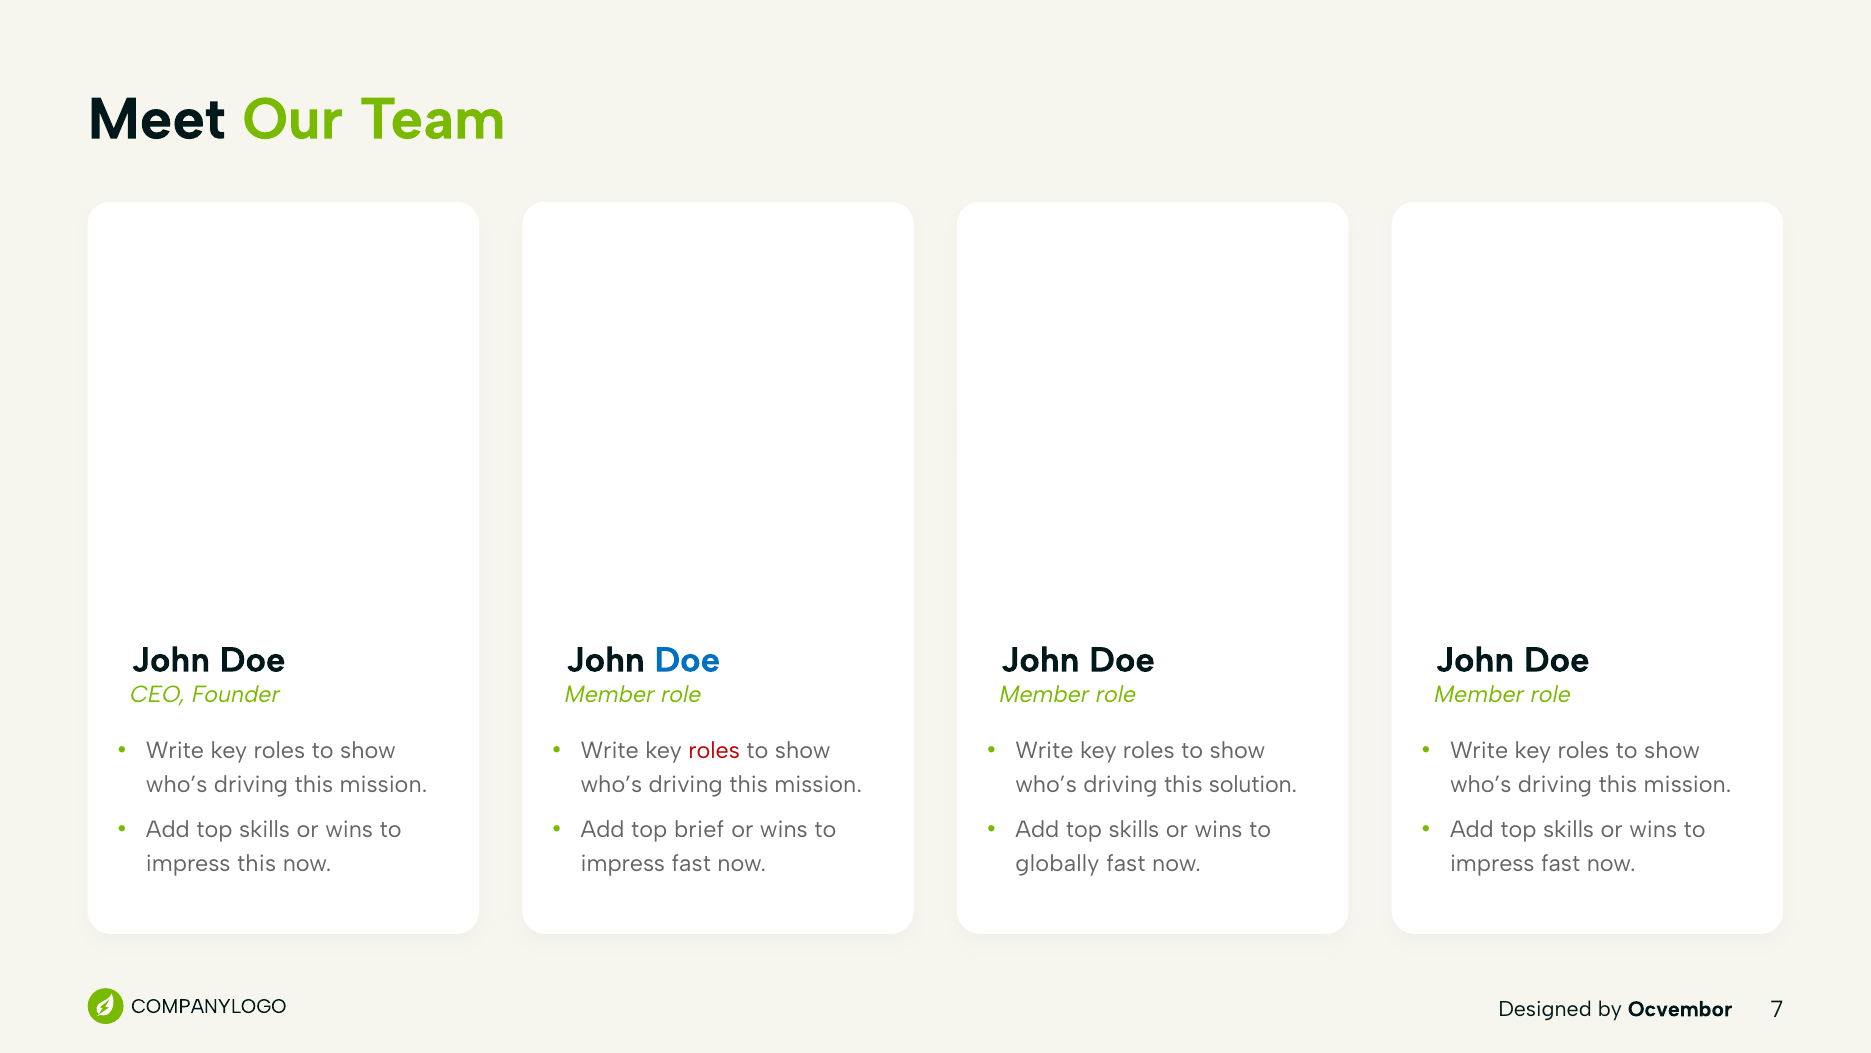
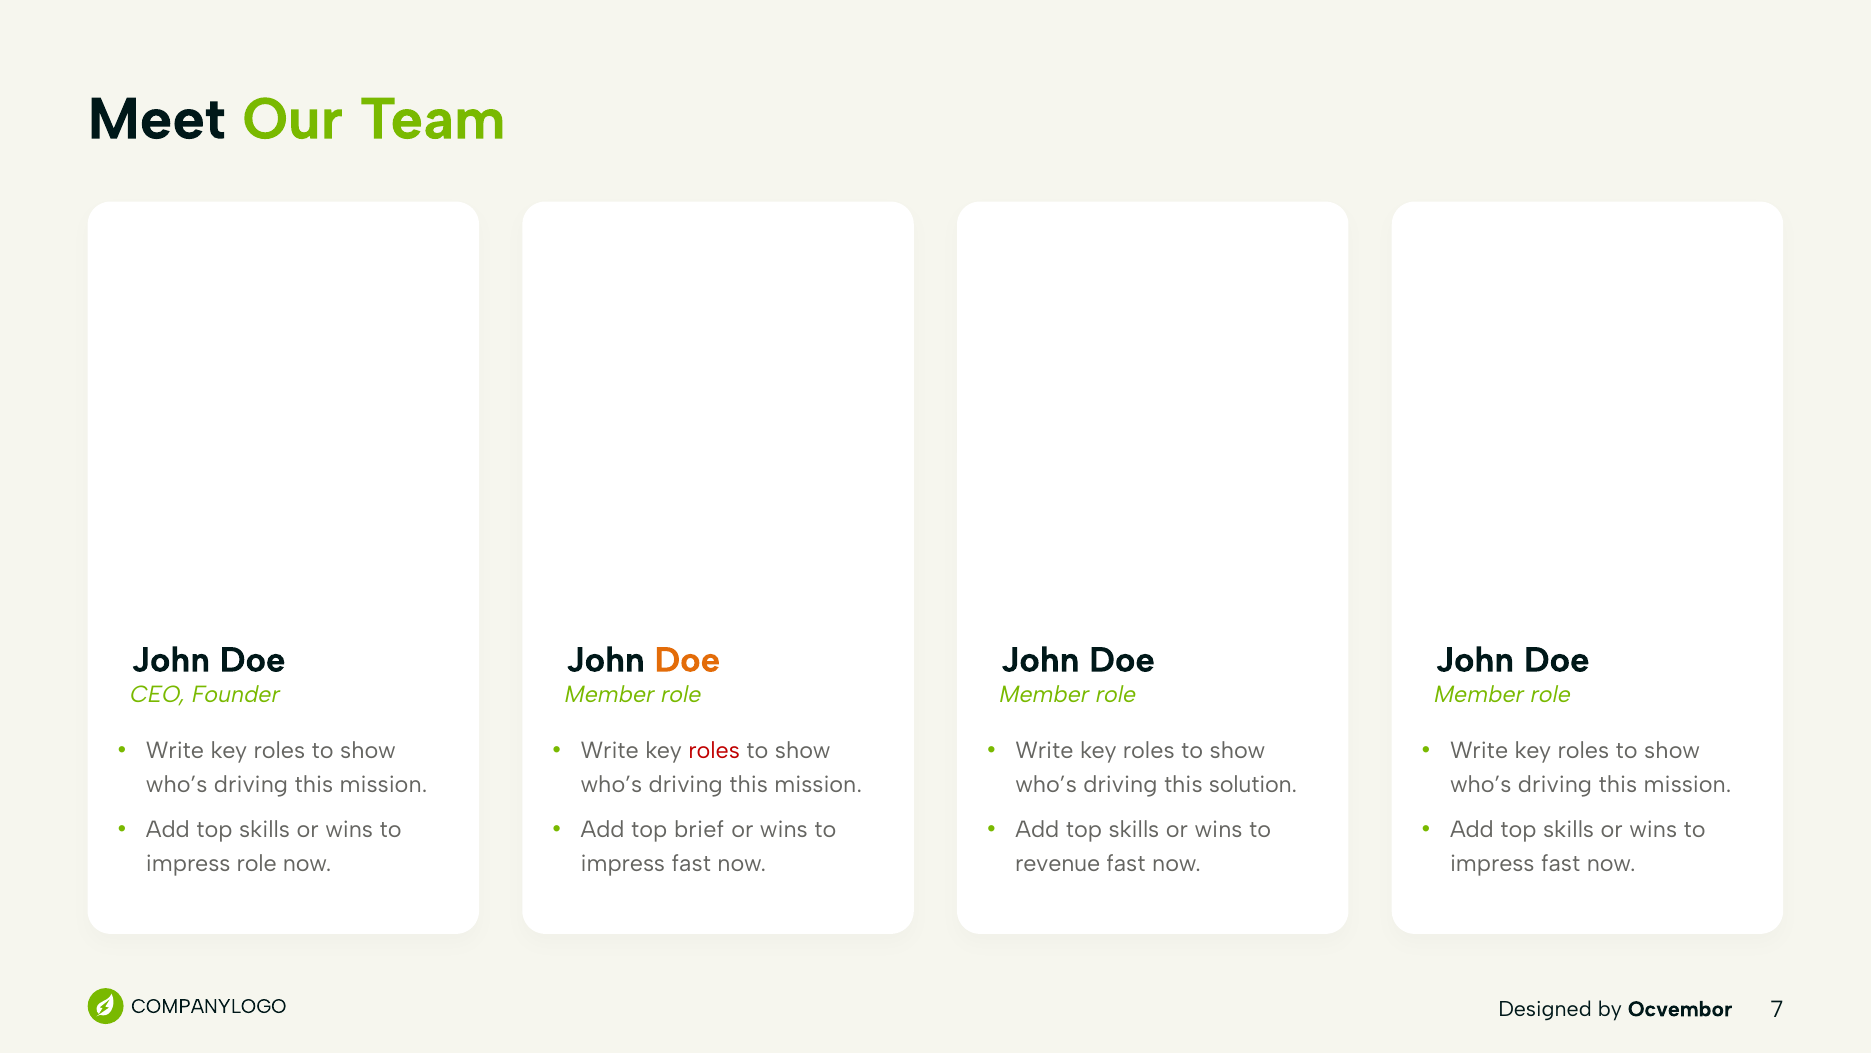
Doe at (687, 660) colour: blue -> orange
impress this: this -> role
globally: globally -> revenue
